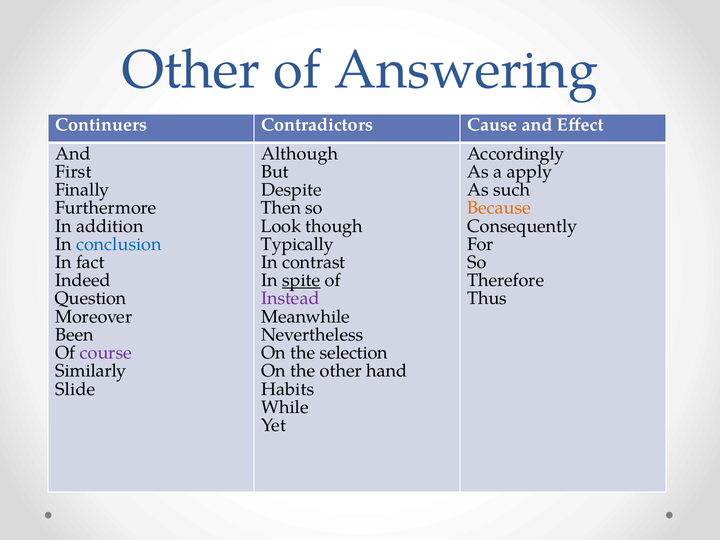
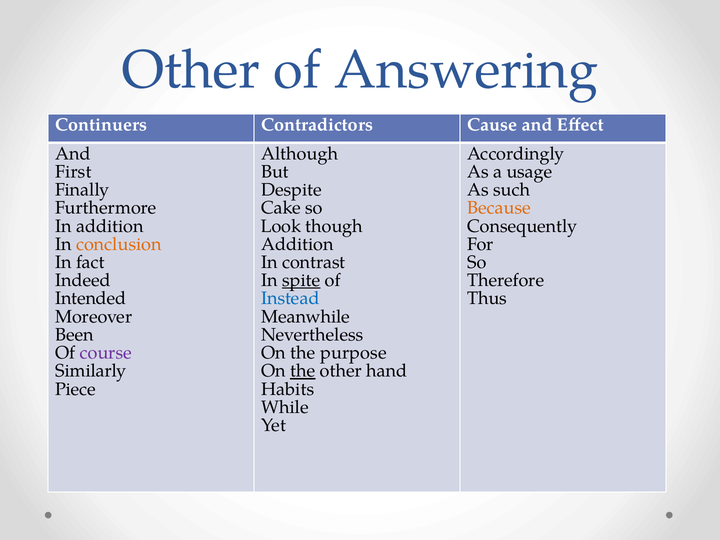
apply: apply -> usage
Then: Then -> Cake
conclusion colour: blue -> orange
Typically at (297, 244): Typically -> Addition
Question: Question -> Intended
Instead colour: purple -> blue
selection: selection -> purpose
the at (303, 371) underline: none -> present
Slide: Slide -> Piece
